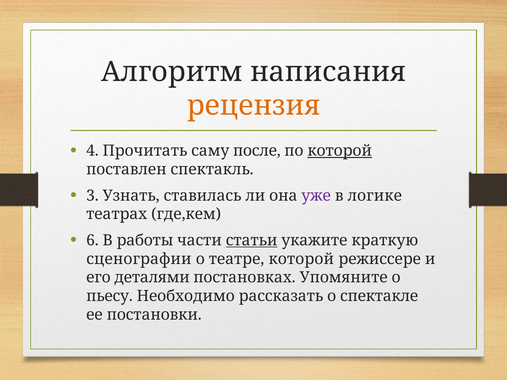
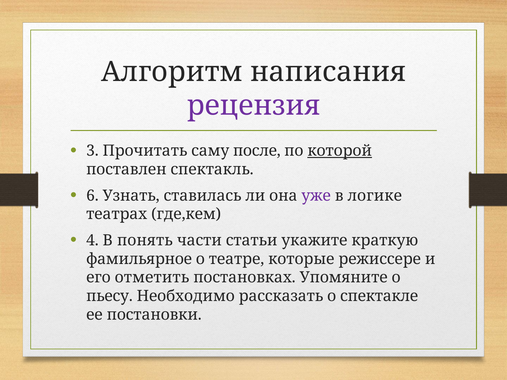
рецензия colour: orange -> purple
4: 4 -> 3
3: 3 -> 6
6: 6 -> 4
работы: работы -> понять
статьи underline: present -> none
сценографии: сценографии -> фамильярное
театре которой: которой -> которые
деталями: деталями -> отметить
